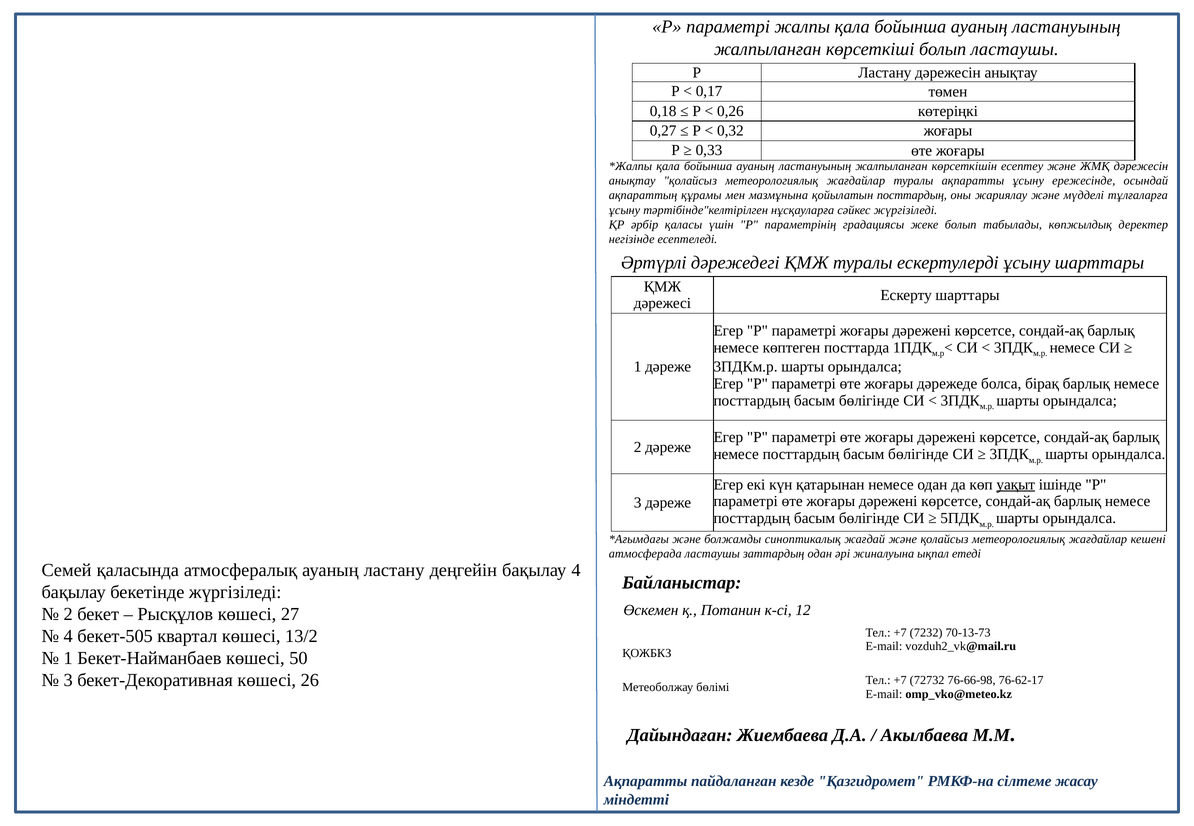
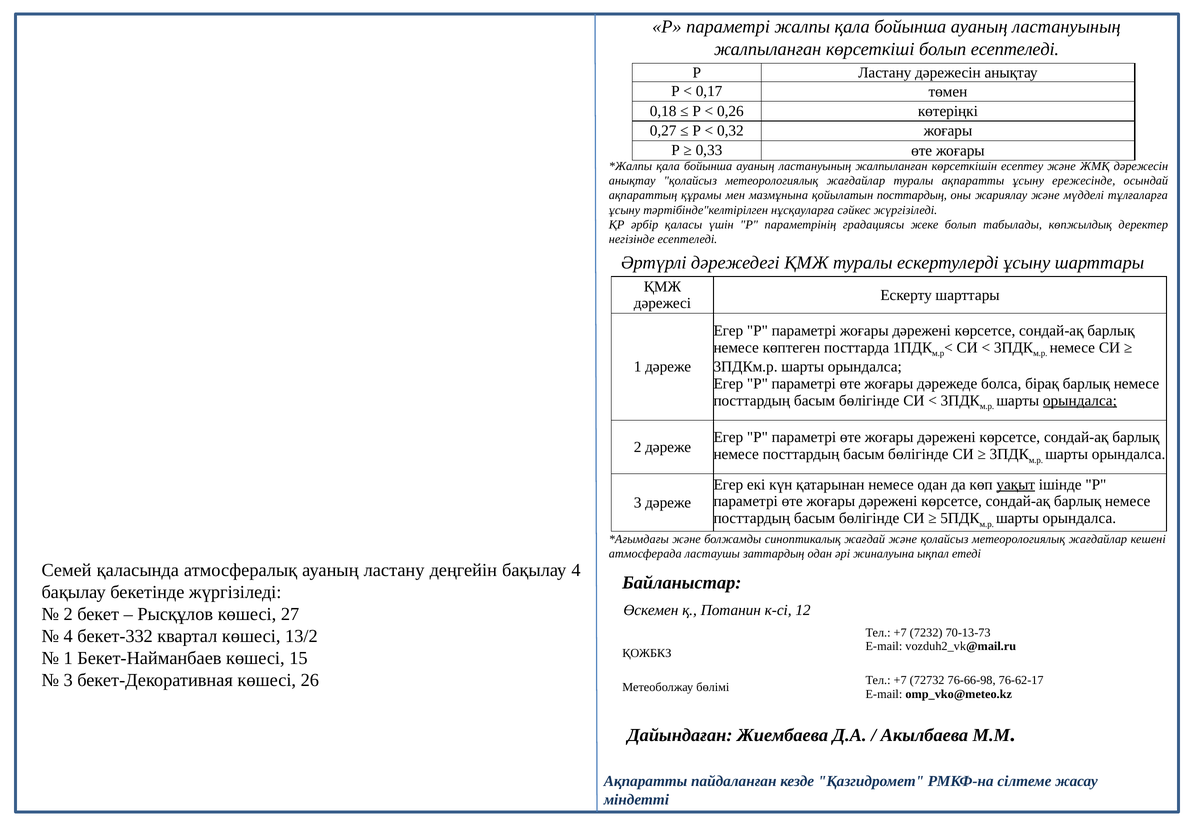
болып ластаушы: ластаушы -> есептеледі
орындалса at (1080, 401) underline: none -> present
бекет-505: бекет-505 -> бекет-332
50: 50 -> 15
